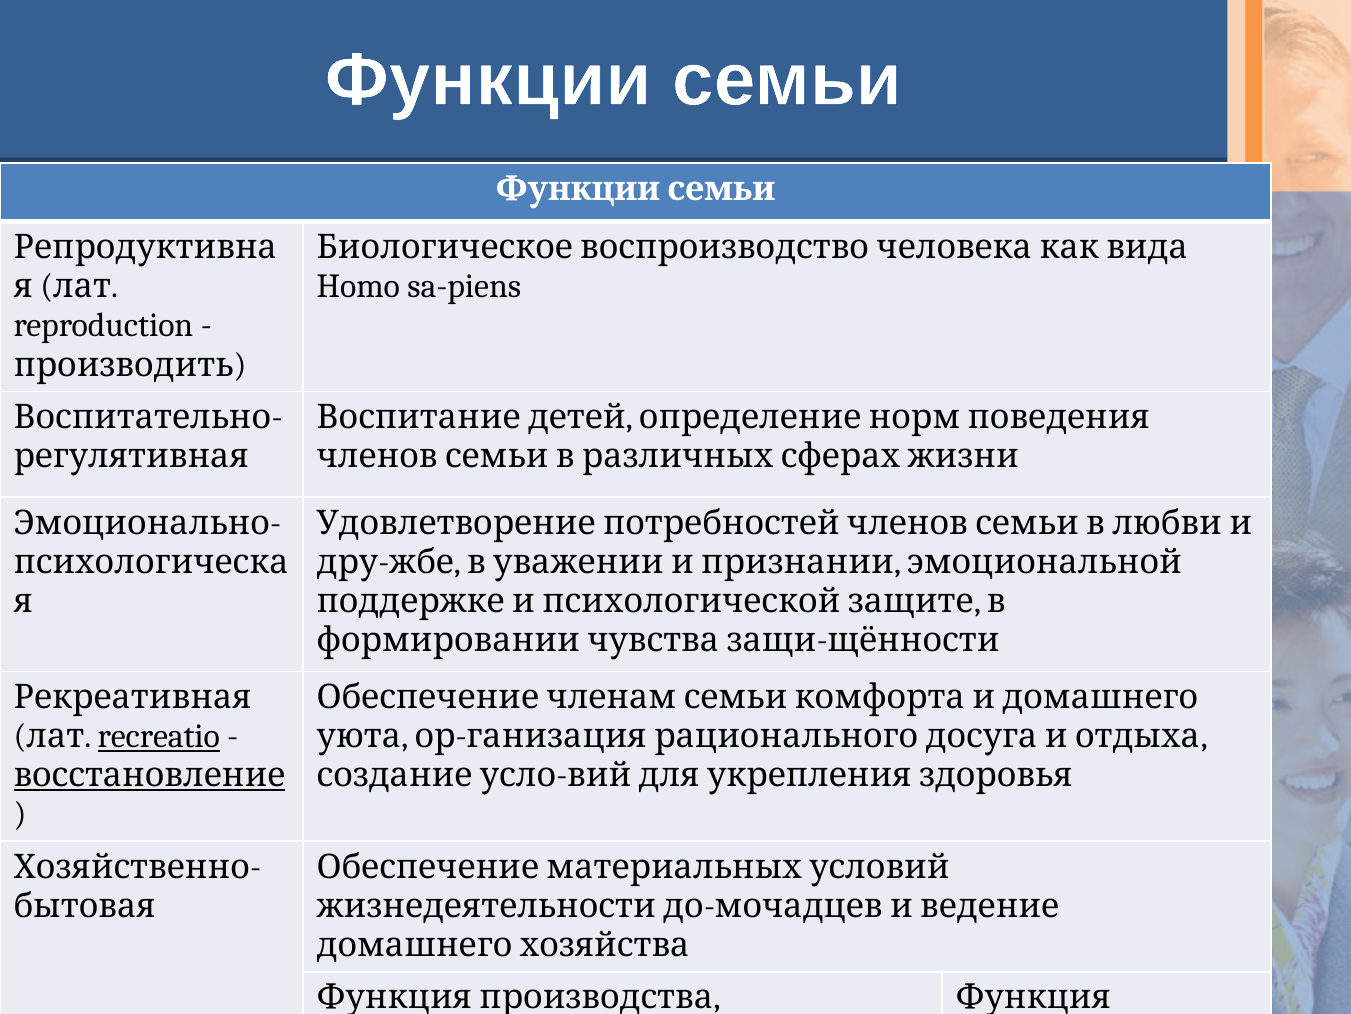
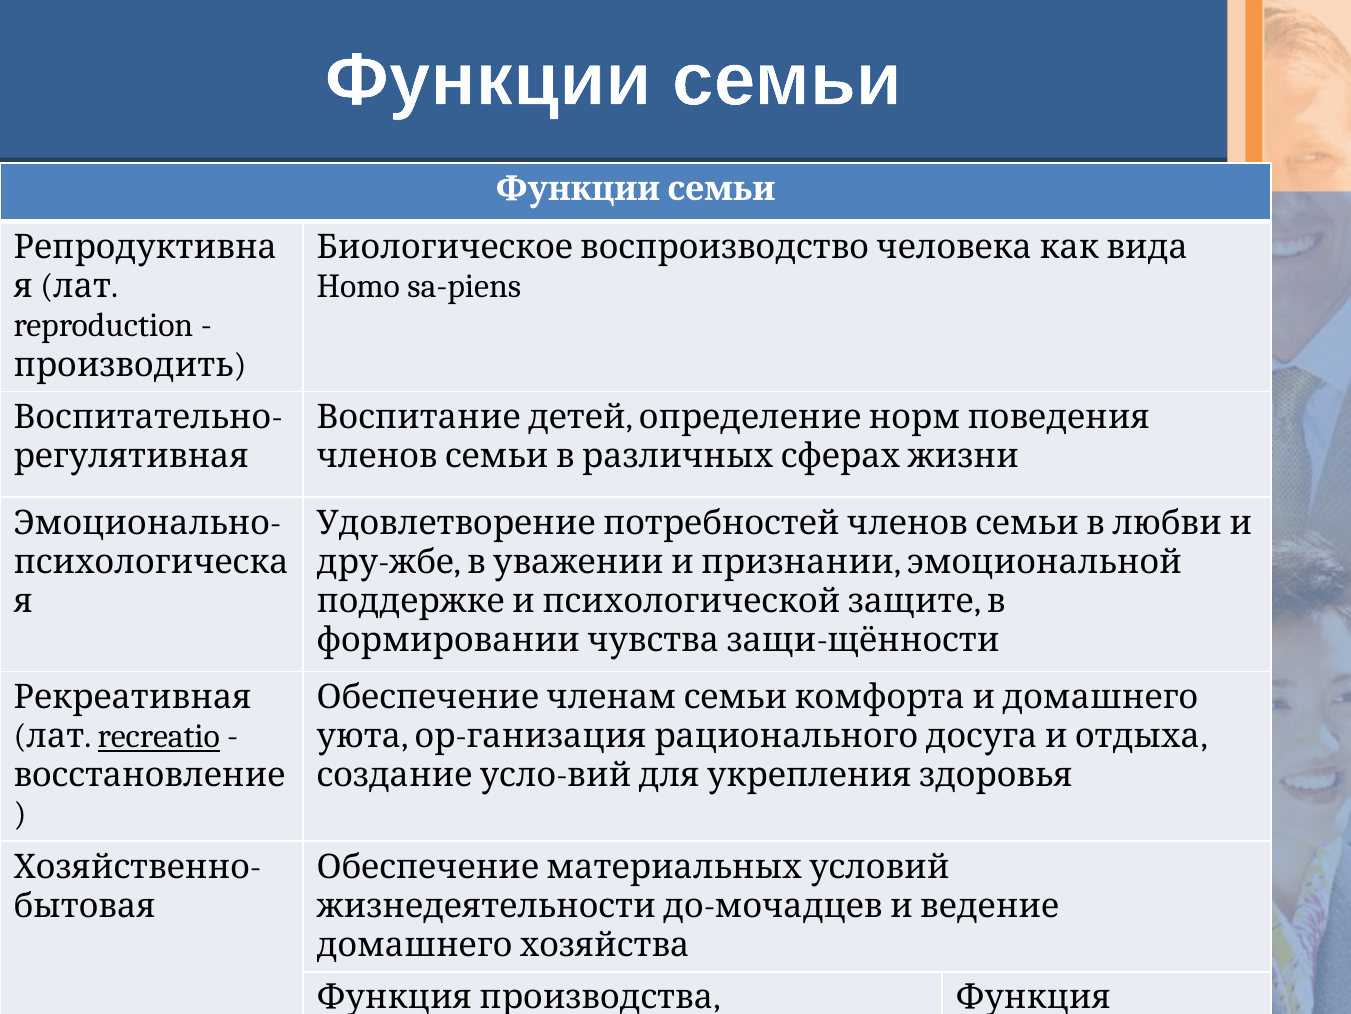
восстановление underline: present -> none
